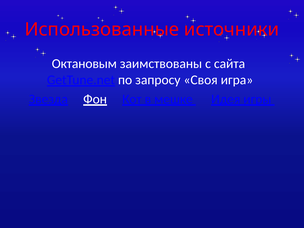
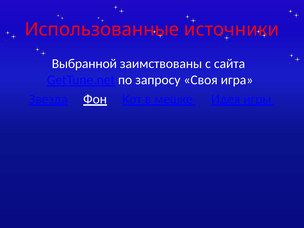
Октановым: Октановым -> Выбранной
